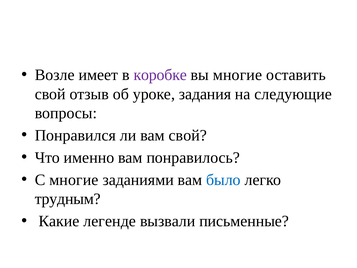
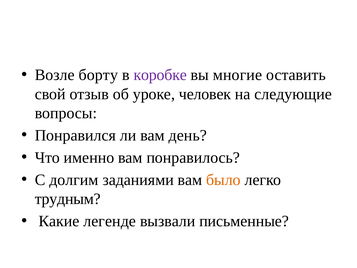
имеет: имеет -> борту
задания: задания -> человек
вам свой: свой -> день
С многие: многие -> долгим
было colour: blue -> orange
